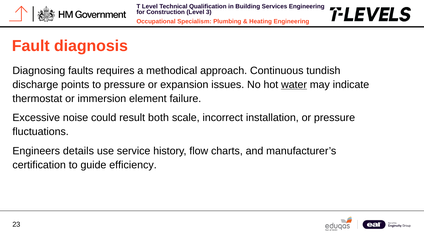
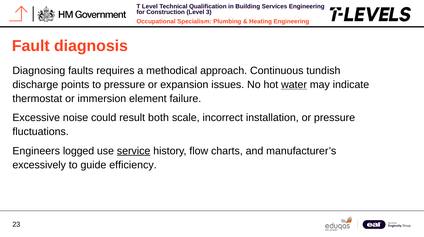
details: details -> logged
service underline: none -> present
certification: certification -> excessively
